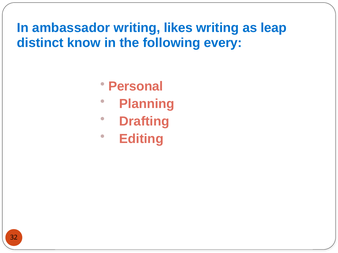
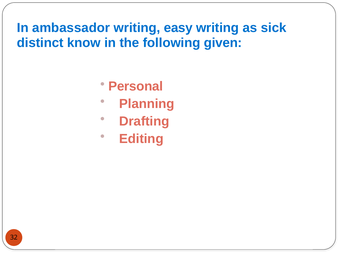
likes: likes -> easy
leap: leap -> sick
every: every -> given
